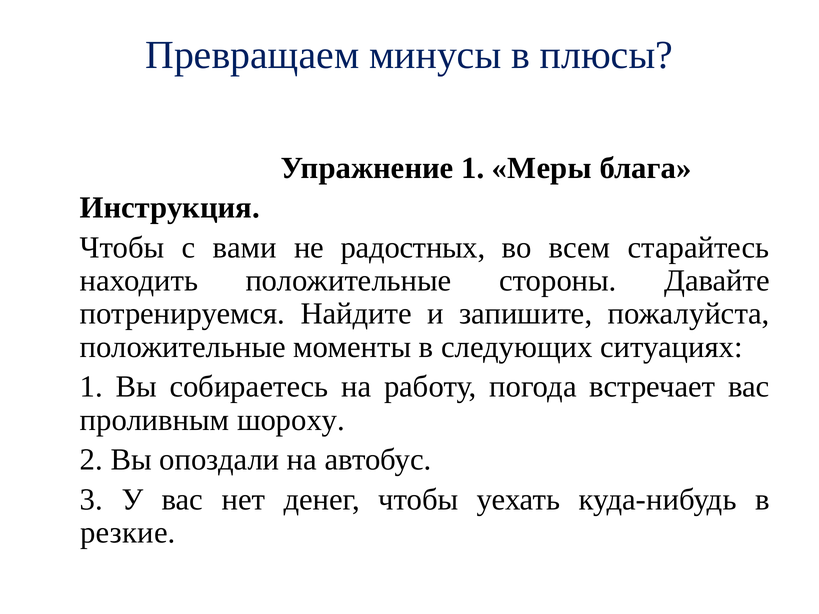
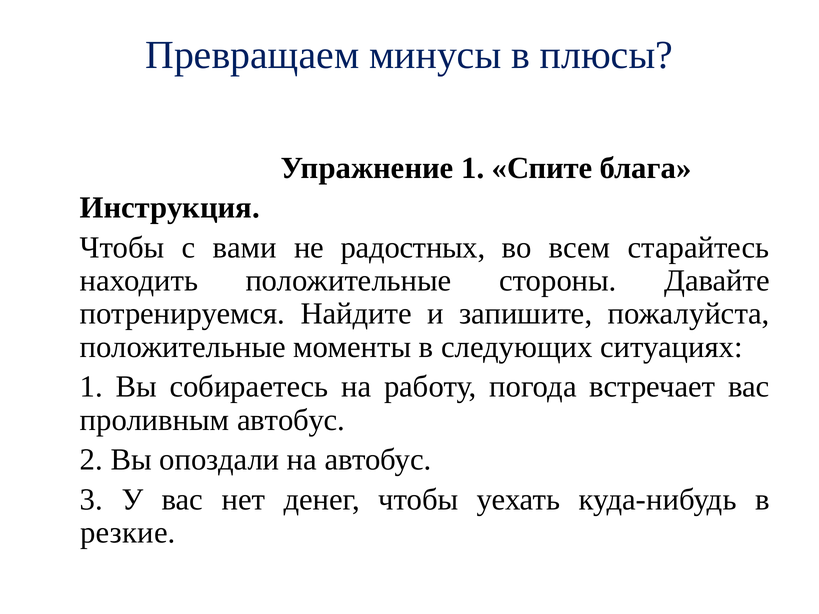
Меры: Меры -> Спите
проливным шороху: шороху -> автобус
